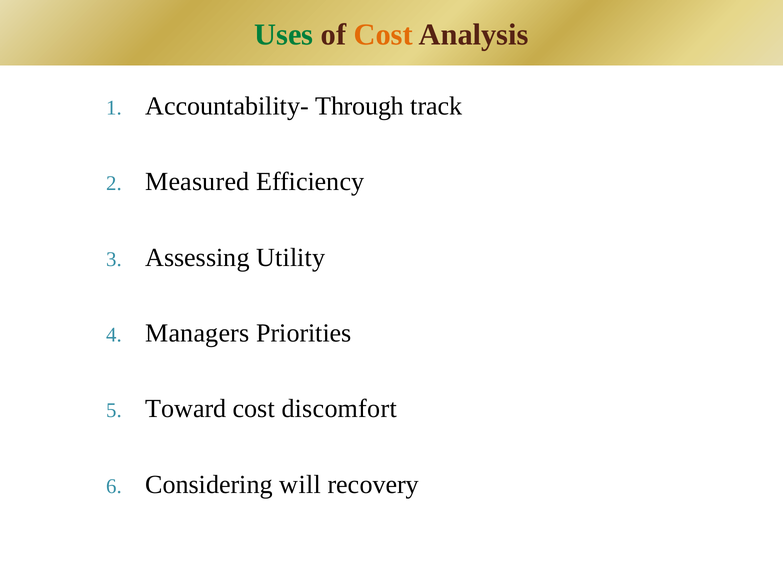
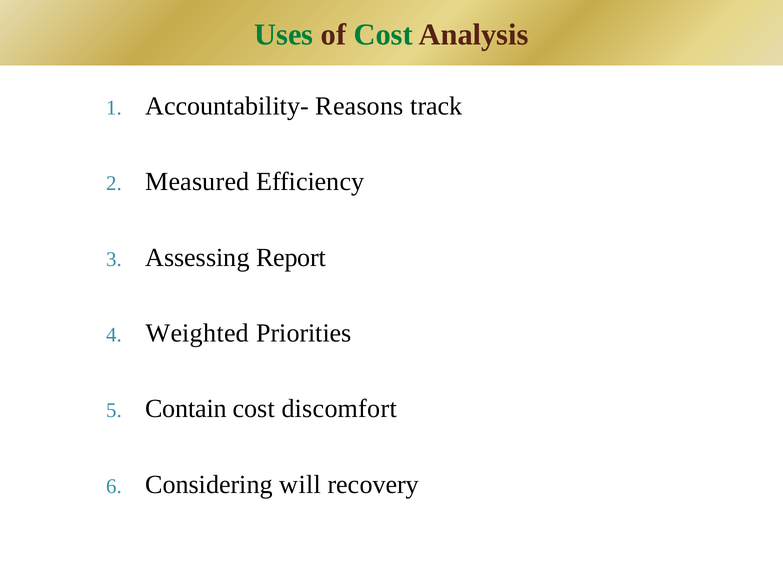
Cost at (383, 35) colour: orange -> green
Through: Through -> Reasons
Utility: Utility -> Report
Managers: Managers -> Weighted
Toward: Toward -> Contain
